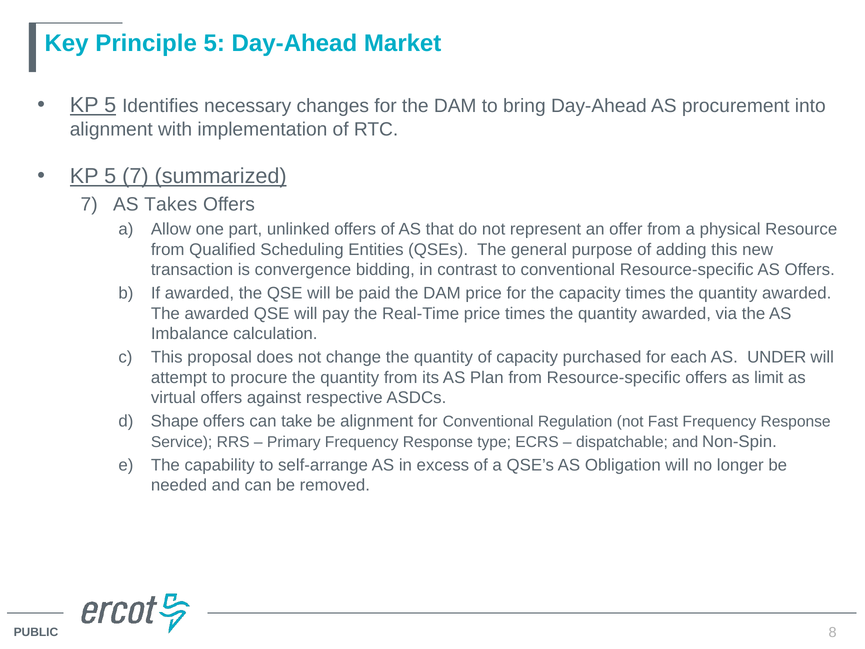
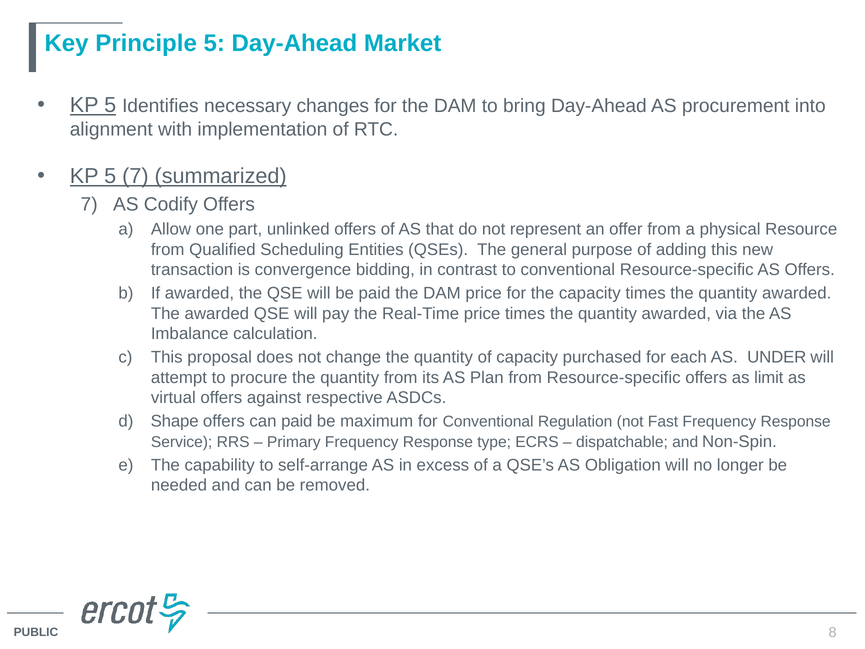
Takes: Takes -> Codify
can take: take -> paid
be alignment: alignment -> maximum
